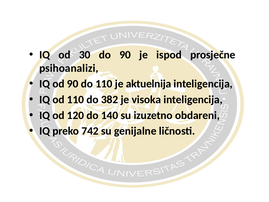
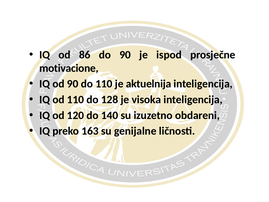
30: 30 -> 86
psihoanalizi: psihoanalizi -> motivacione
382: 382 -> 128
742: 742 -> 163
